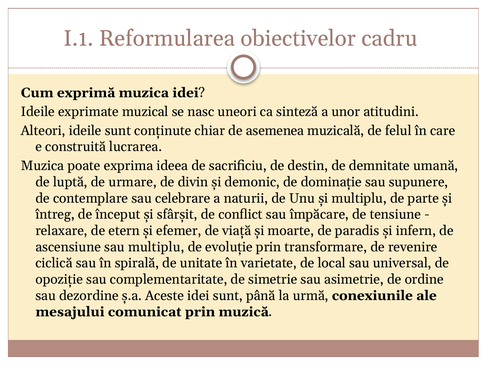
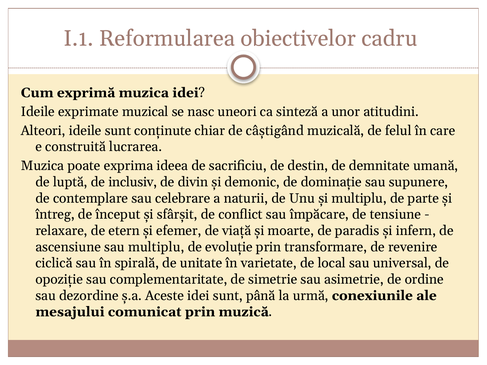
asemenea: asemenea -> câștigând
urmare: urmare -> inclusiv
